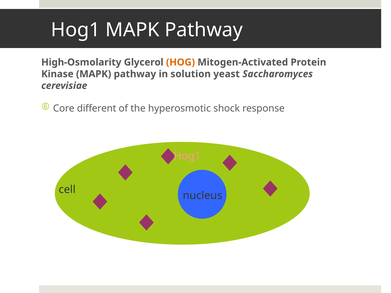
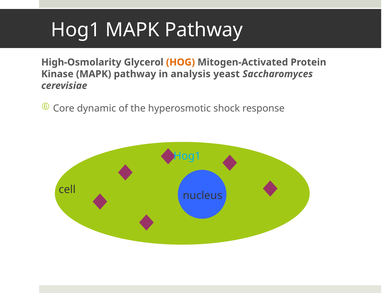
solution: solution -> analysis
different: different -> dynamic
Hog1 at (187, 156) colour: pink -> light blue
